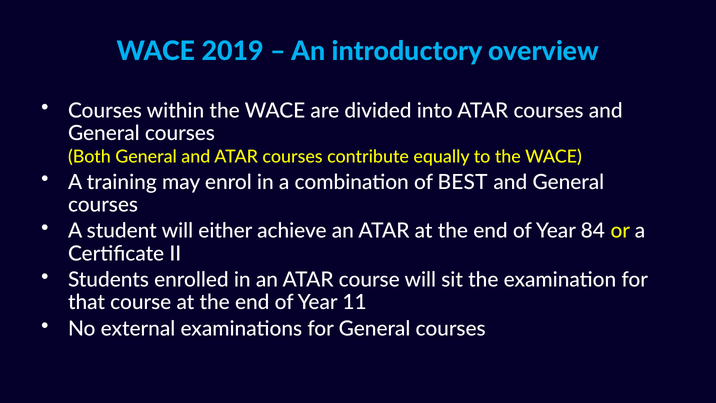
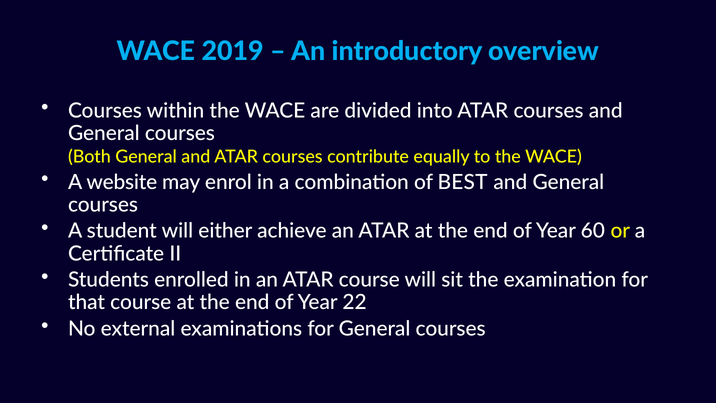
training: training -> website
84: 84 -> 60
11: 11 -> 22
